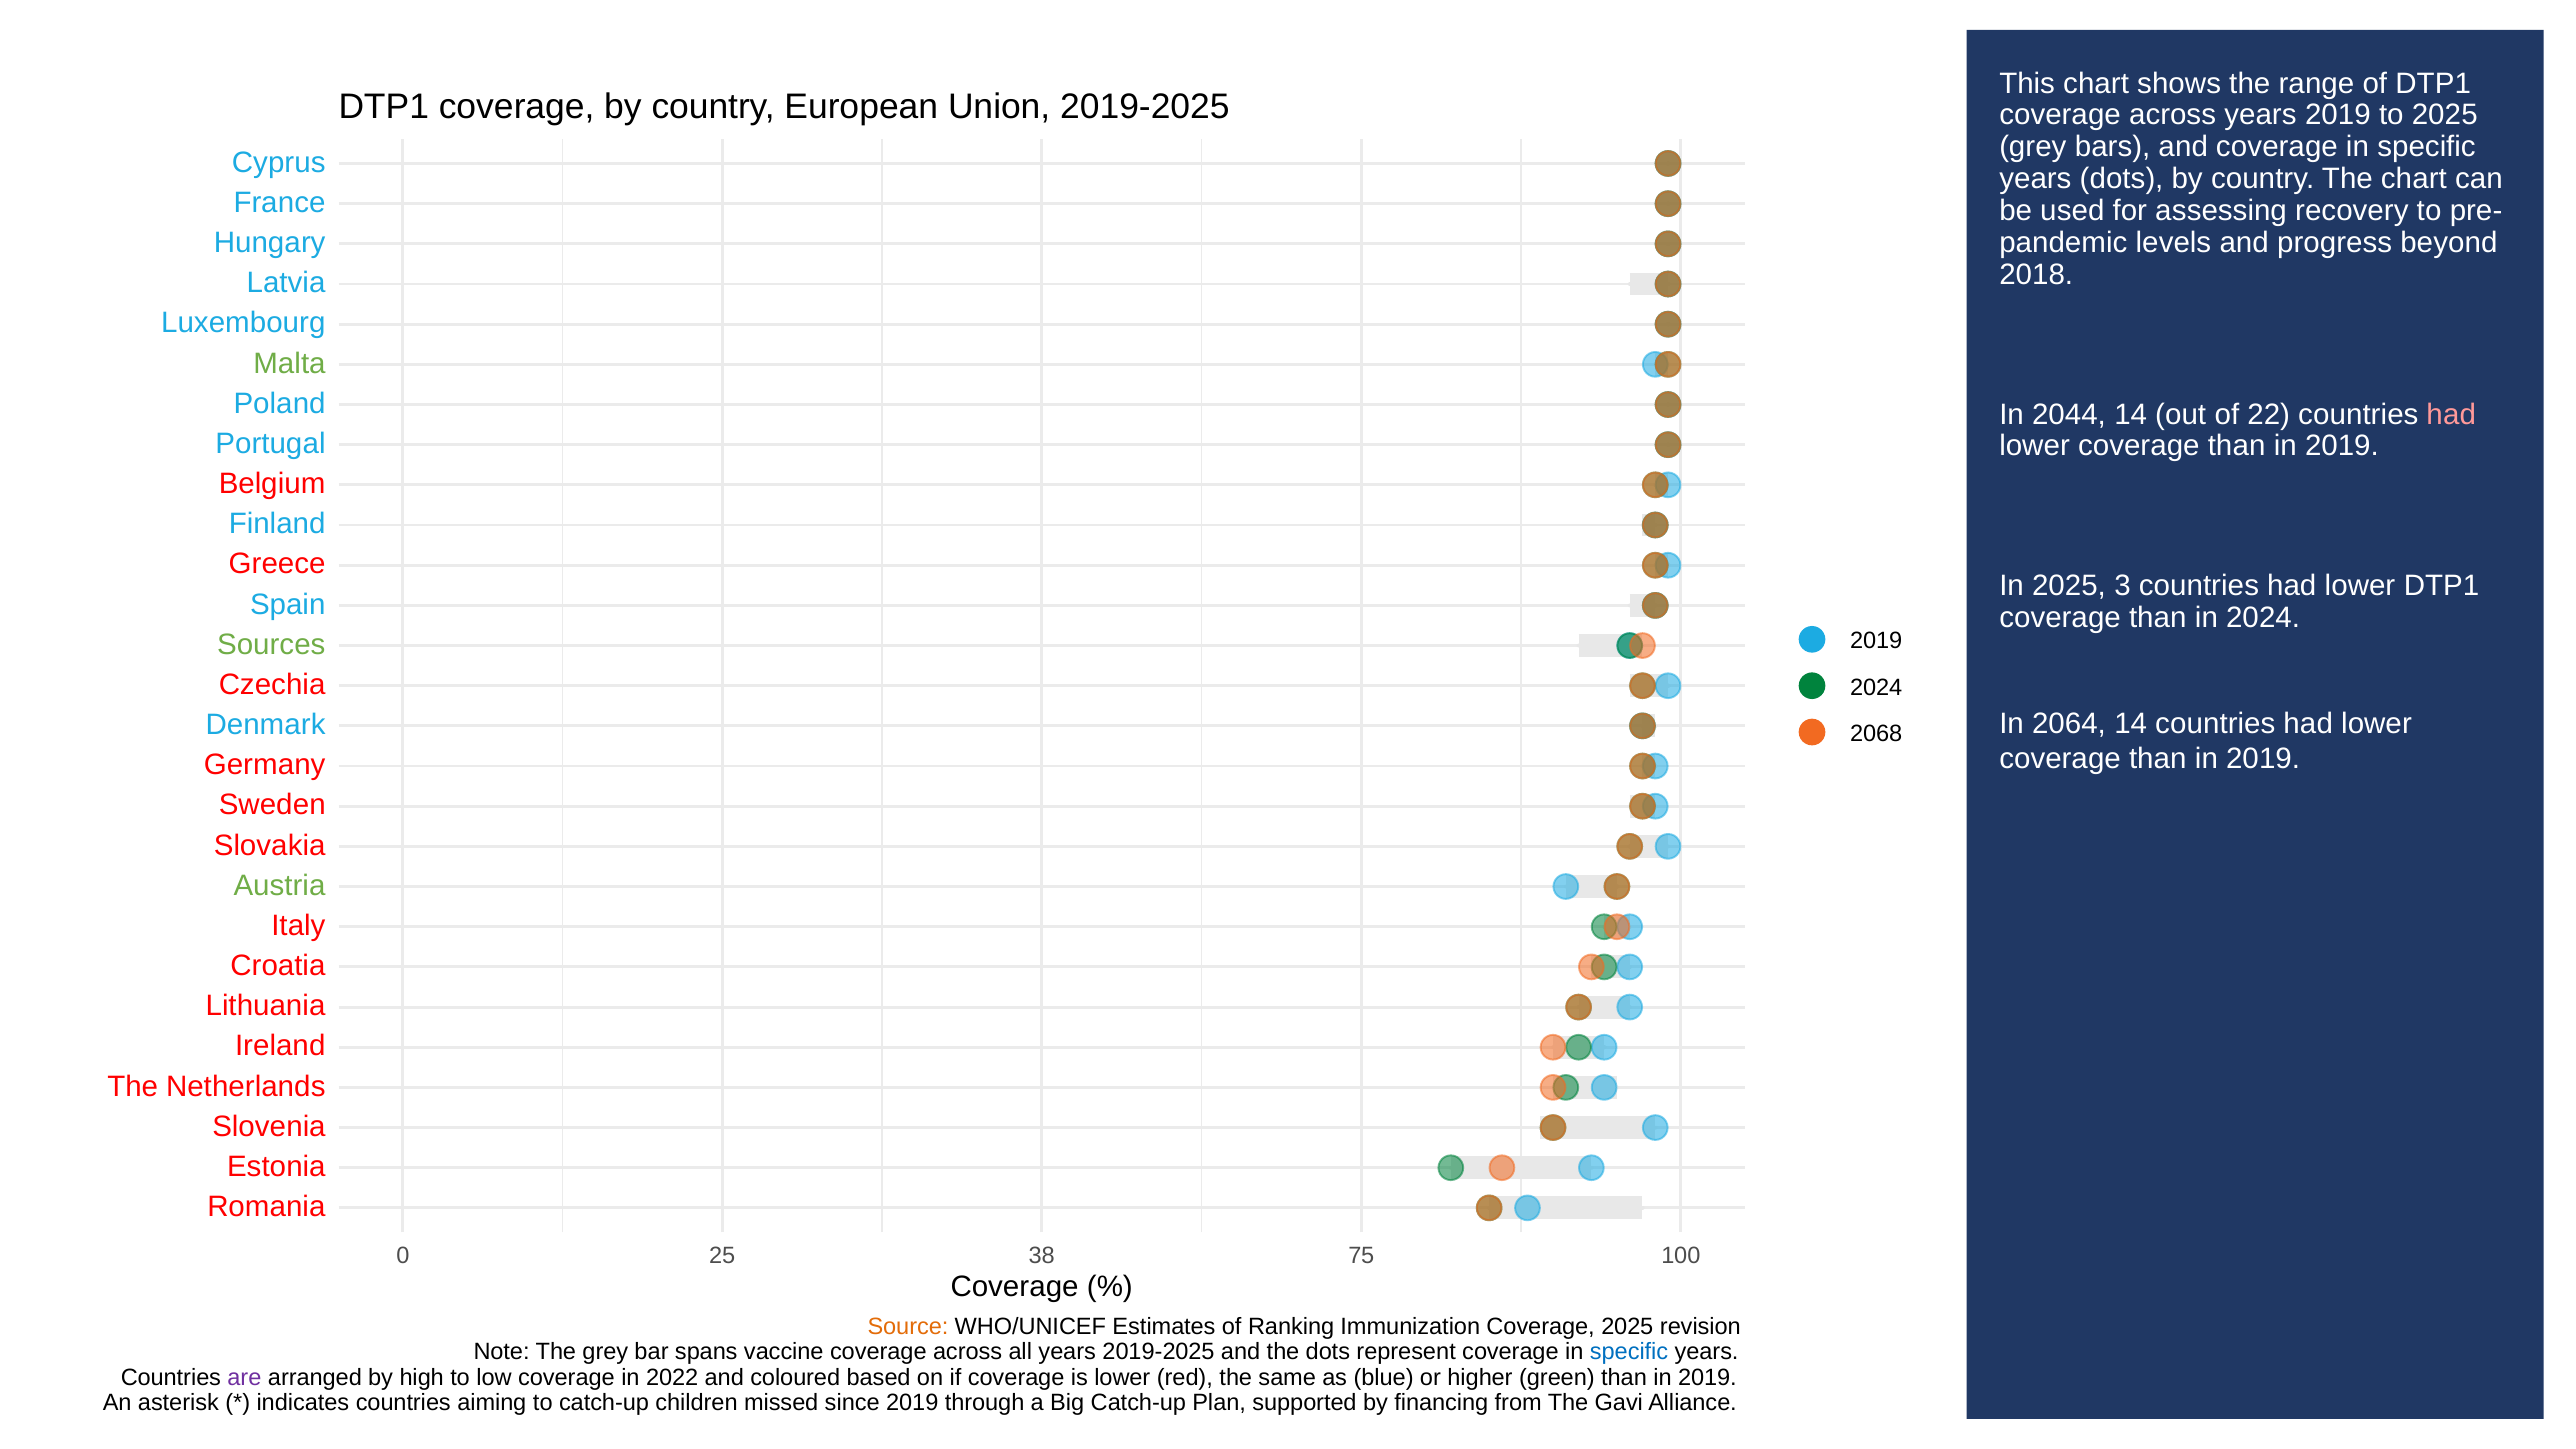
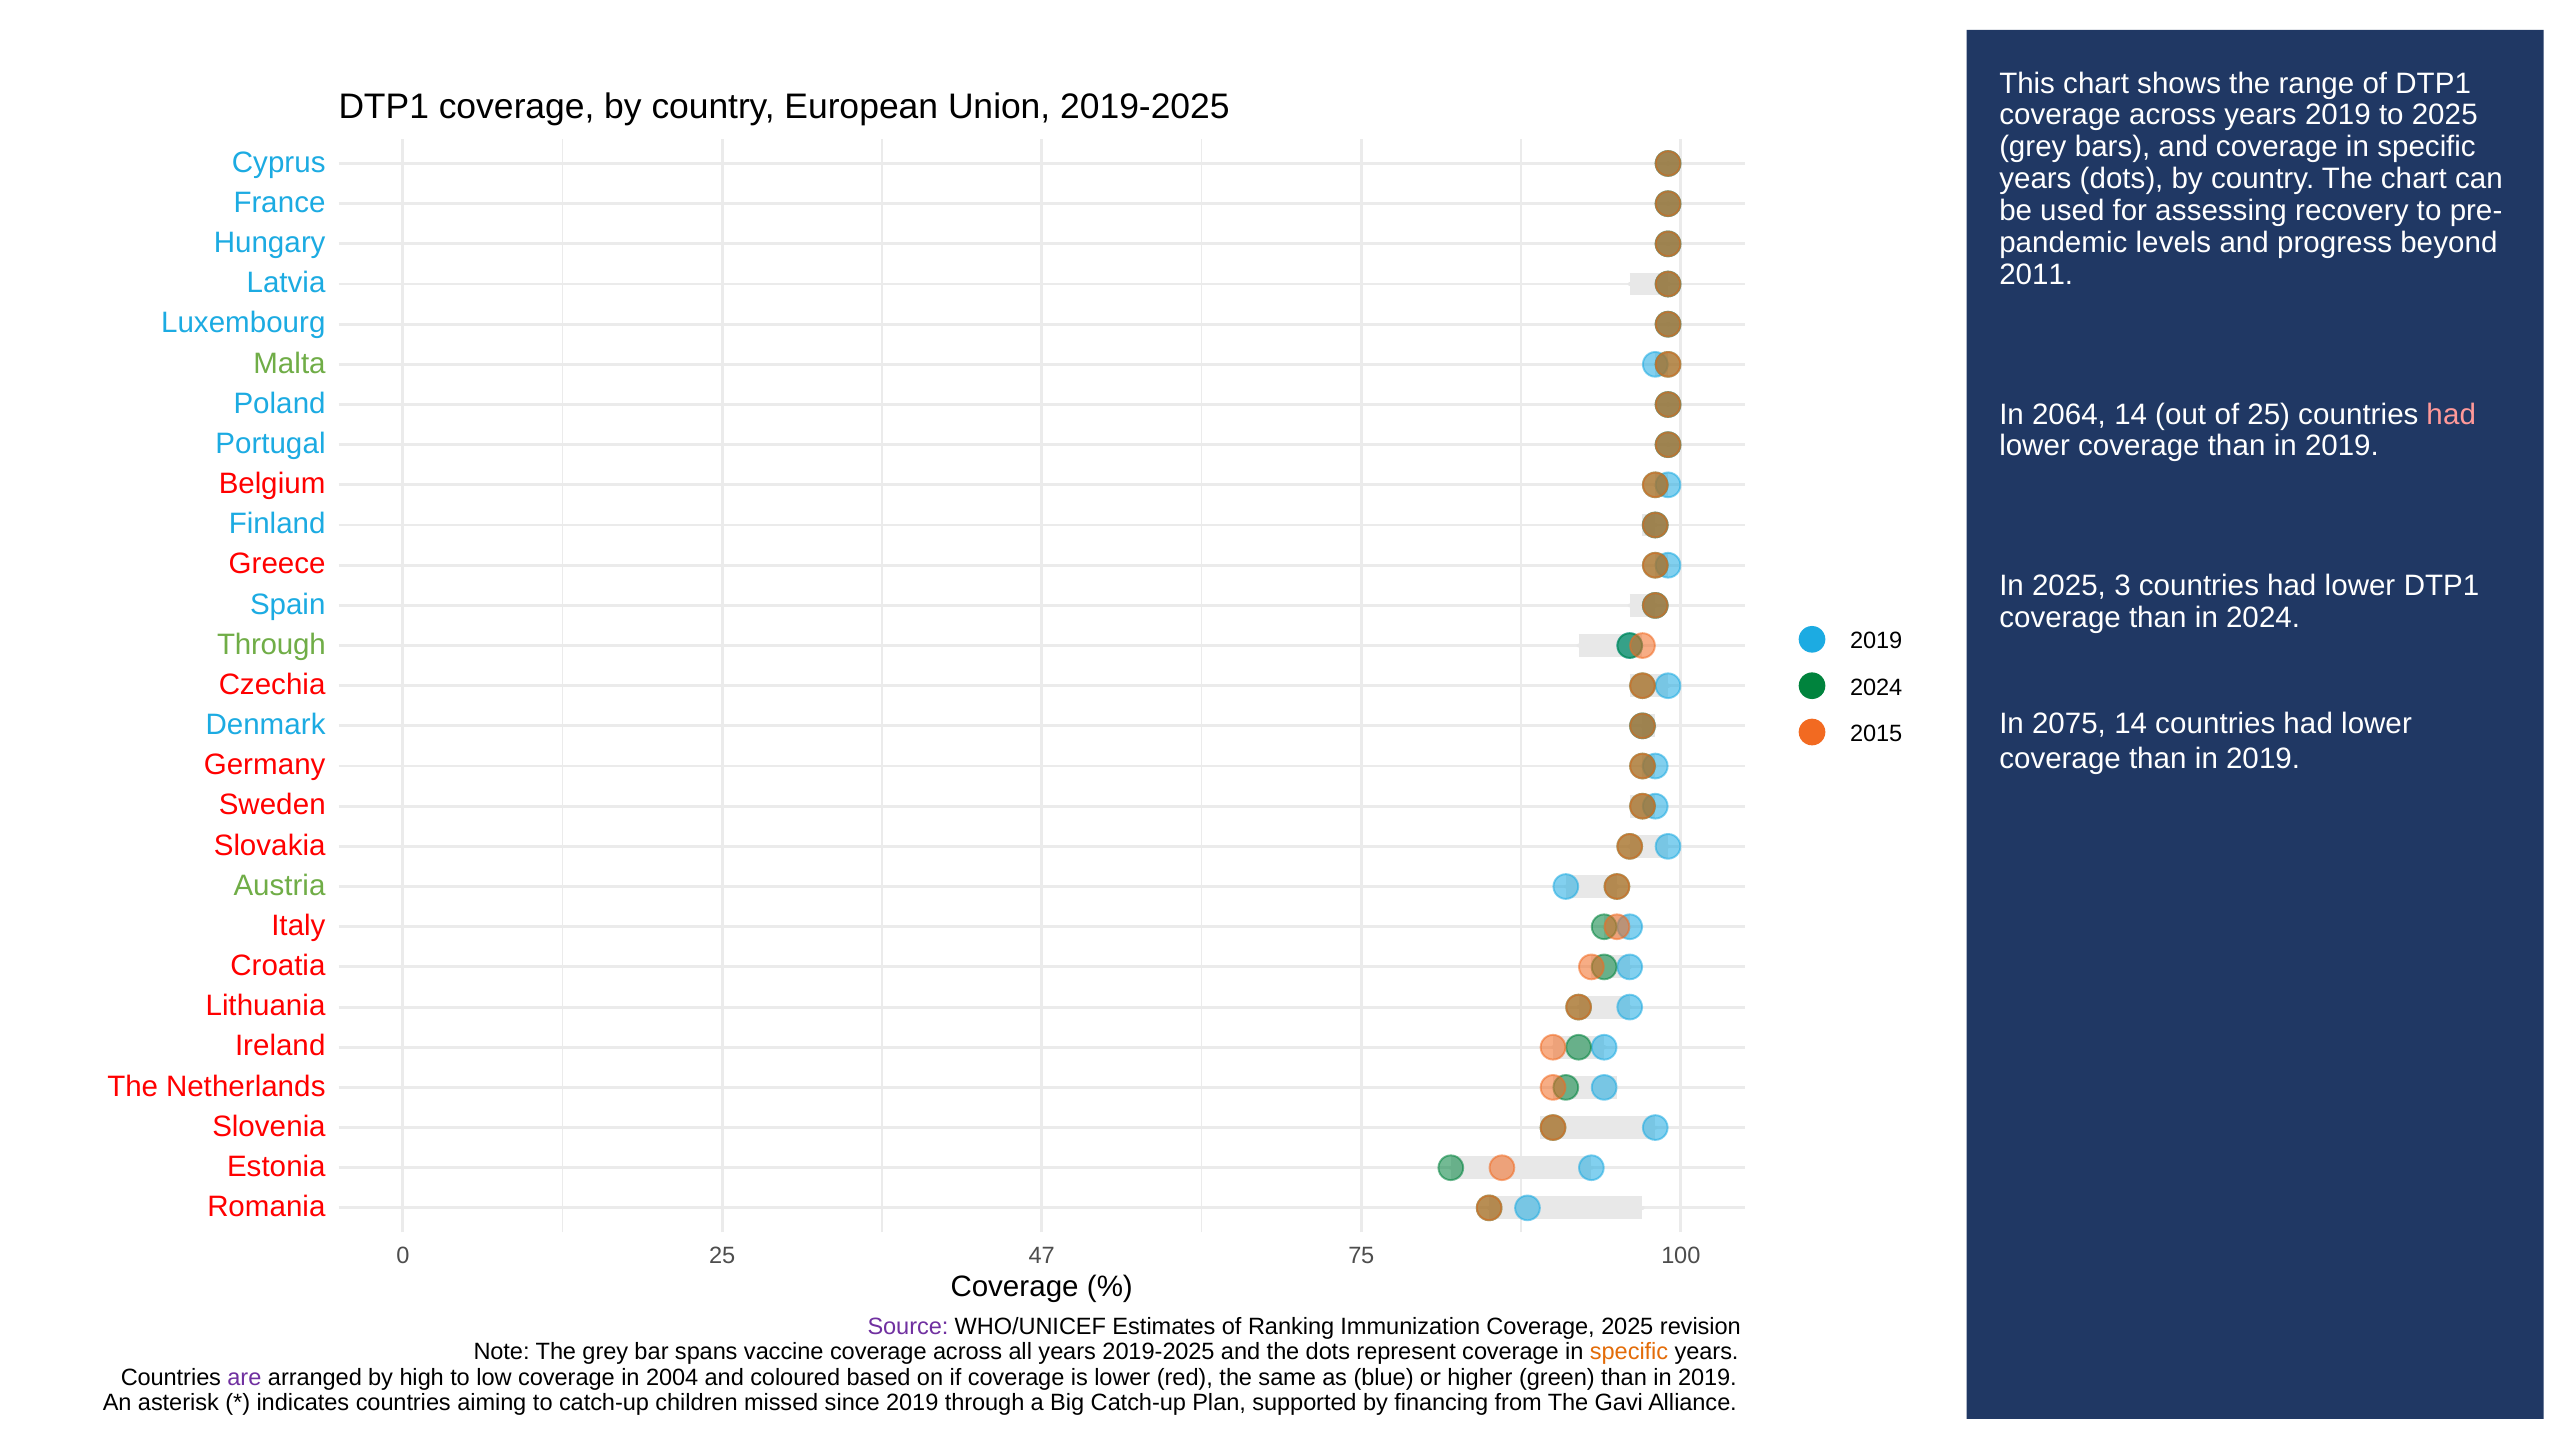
2018: 2018 -> 2011
2044: 2044 -> 2064
of 22: 22 -> 25
Sources at (271, 644): Sources -> Through
2064: 2064 -> 2075
2068: 2068 -> 2015
38: 38 -> 47
Source colour: orange -> purple
specific at (1629, 1352) colour: blue -> orange
2022: 2022 -> 2004
